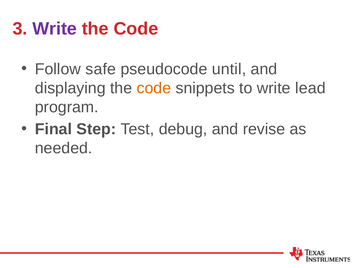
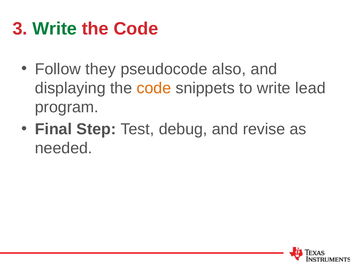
Write at (55, 29) colour: purple -> green
safe: safe -> they
until: until -> also
